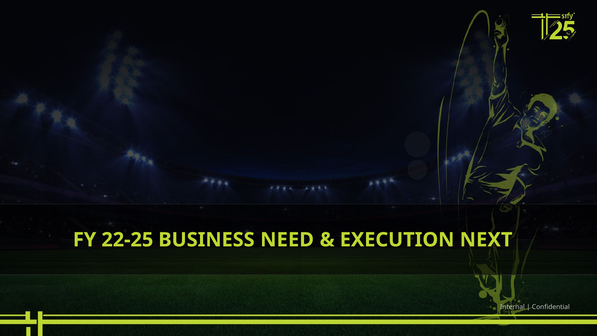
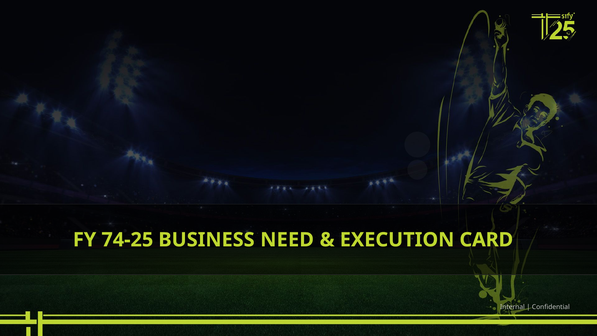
22-25: 22-25 -> 74-25
NEXT: NEXT -> CARD
